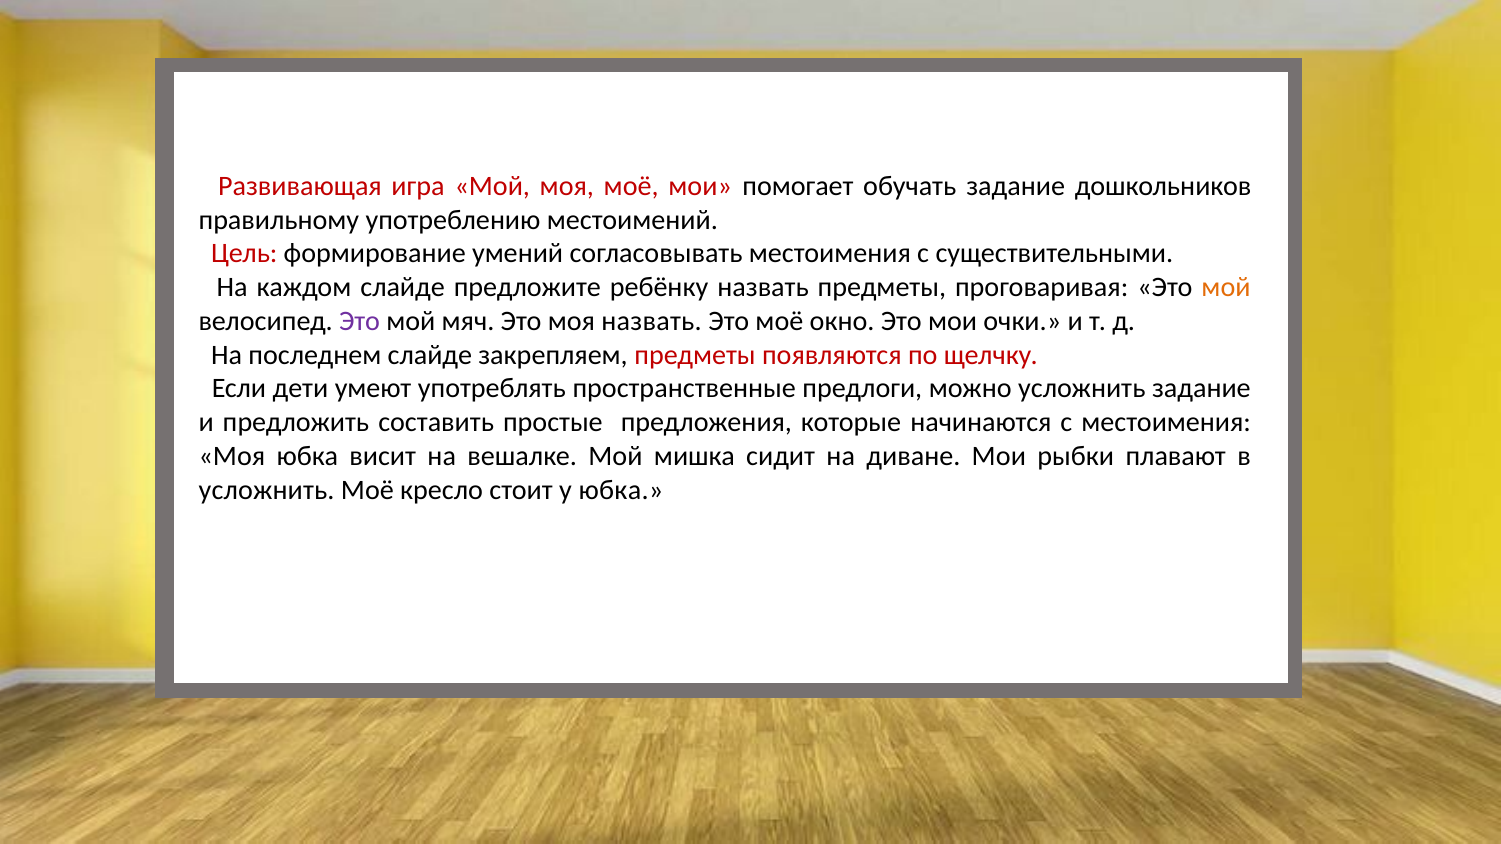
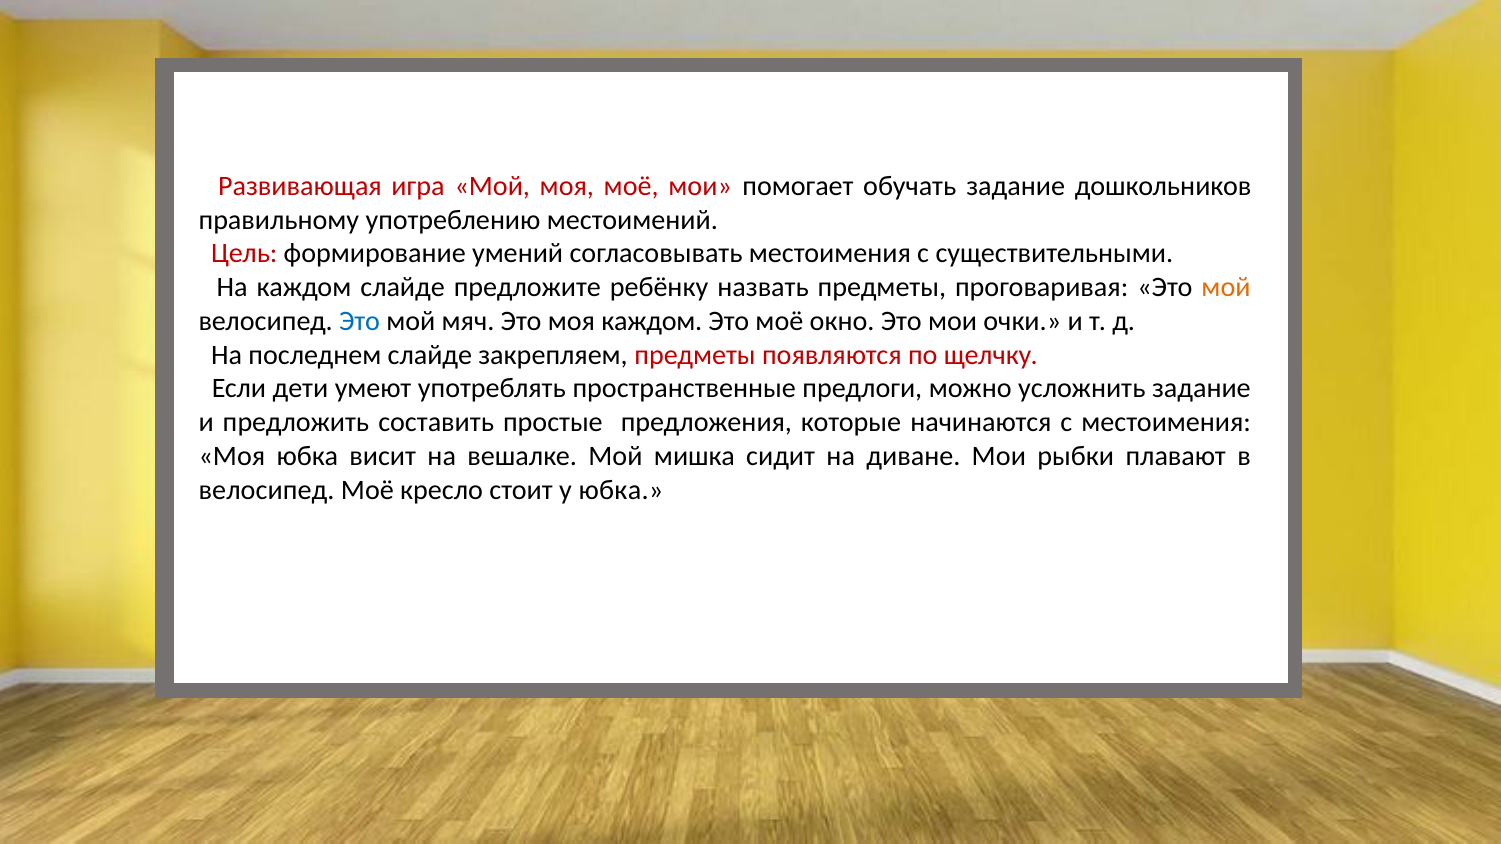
Это at (360, 321) colour: purple -> blue
моя назвать: назвать -> каждом
усложнить at (267, 490): усложнить -> велосипед
